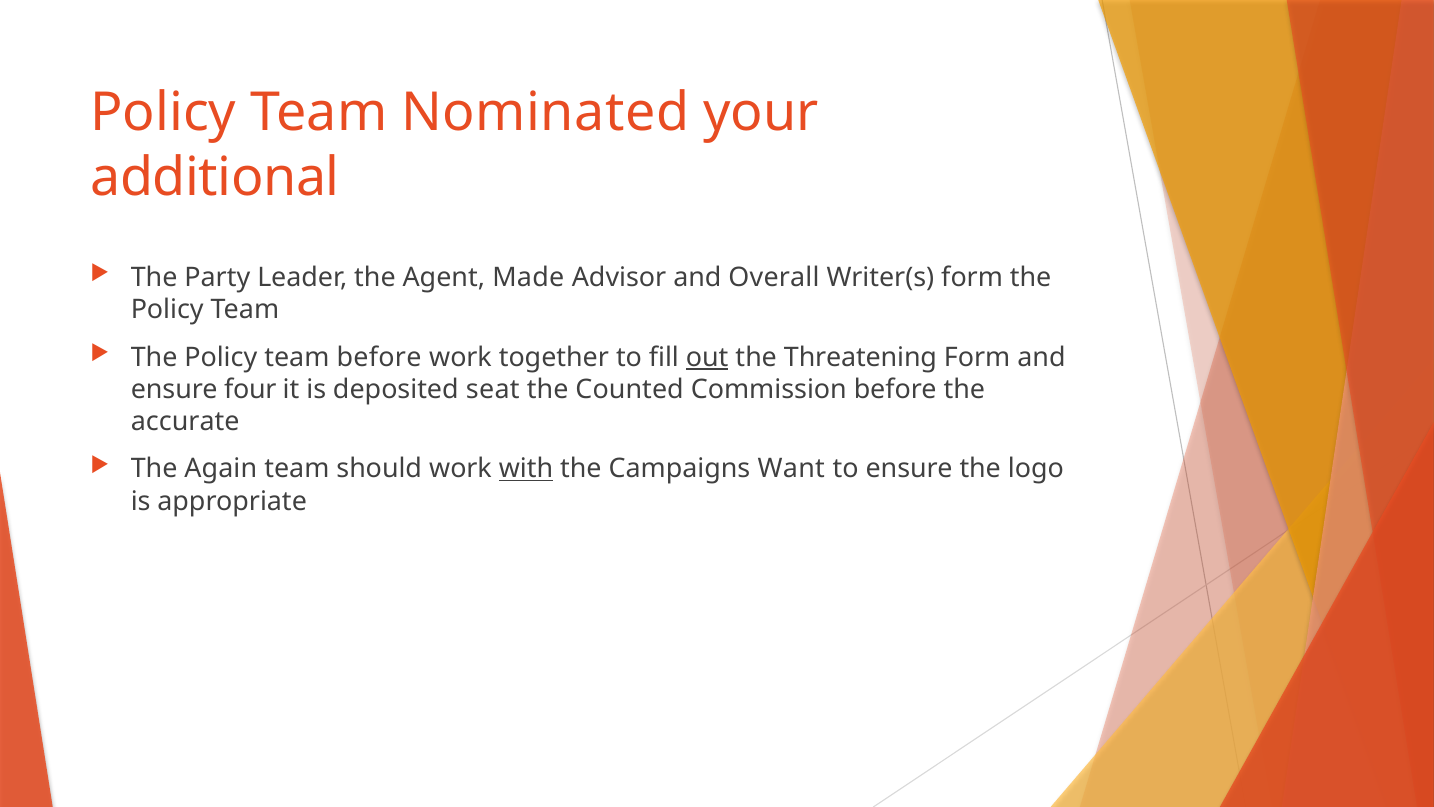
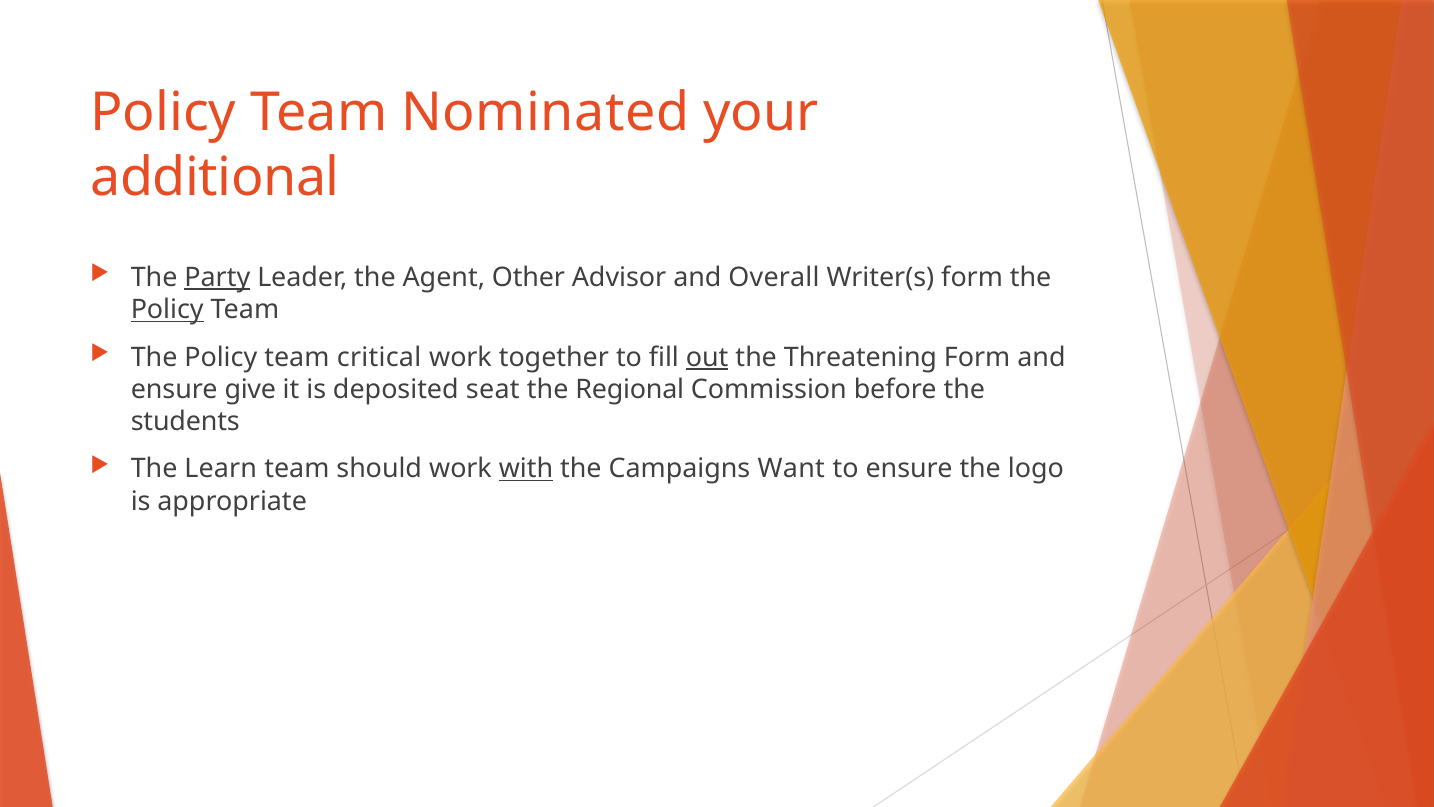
Party underline: none -> present
Made: Made -> Other
Policy at (167, 310) underline: none -> present
team before: before -> critical
four: four -> give
Counted: Counted -> Regional
accurate: accurate -> students
Again: Again -> Learn
